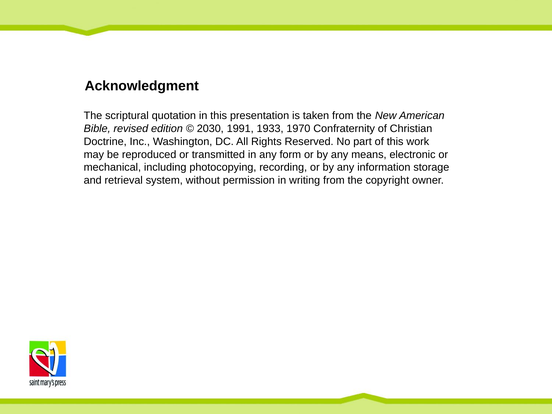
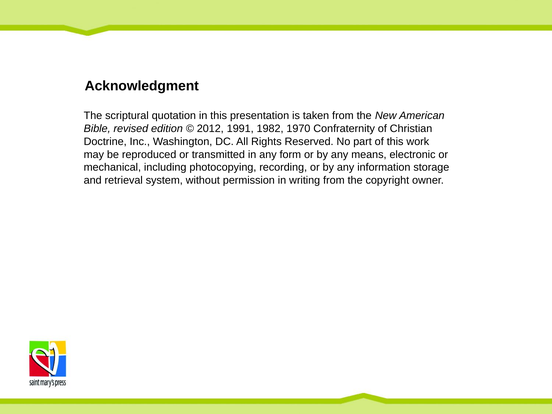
2030: 2030 -> 2012
1933: 1933 -> 1982
